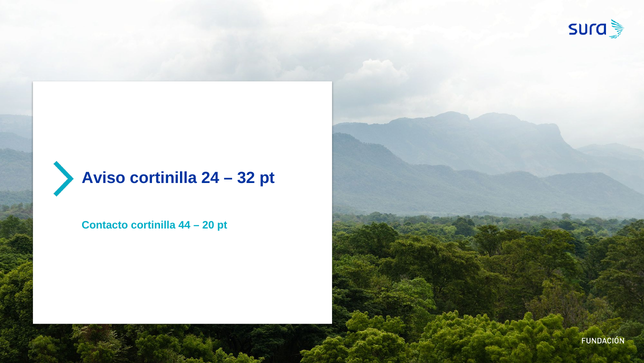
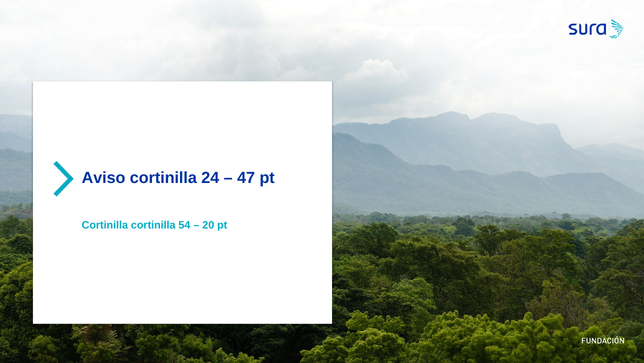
32: 32 -> 47
Contacto at (105, 225): Contacto -> Cortinilla
44: 44 -> 54
